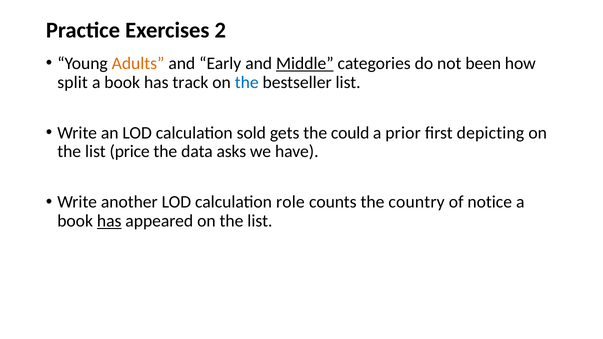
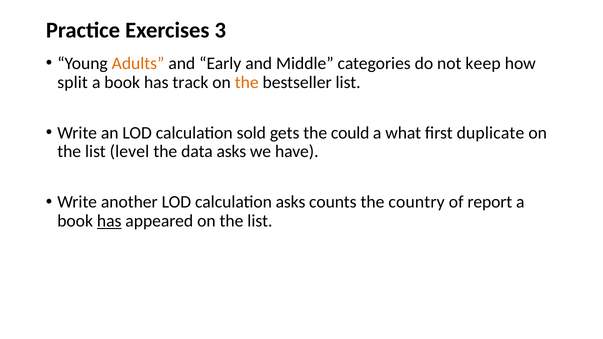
2: 2 -> 3
Middle underline: present -> none
been: been -> keep
the at (247, 82) colour: blue -> orange
prior: prior -> what
depicting: depicting -> duplicate
price: price -> level
calculation role: role -> asks
notice: notice -> report
